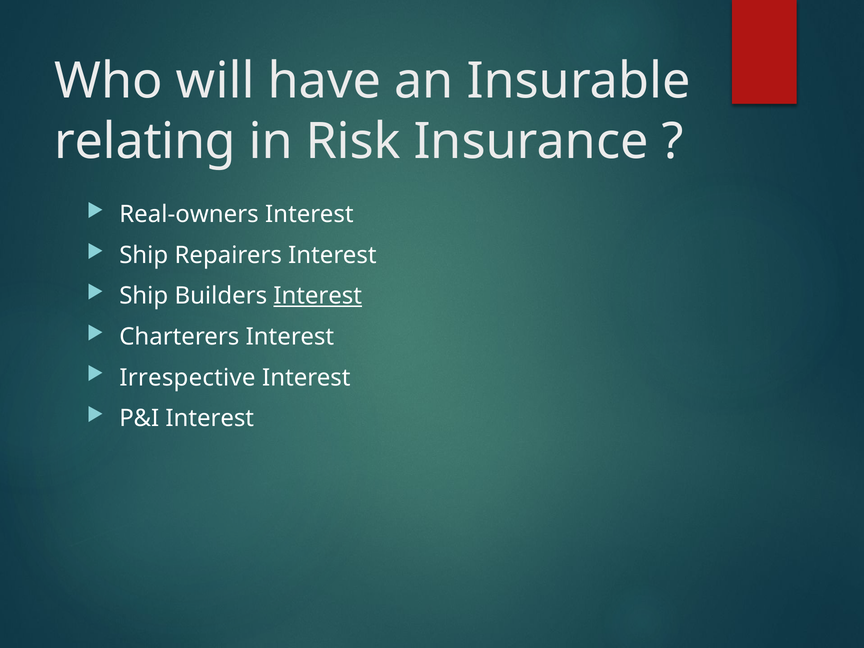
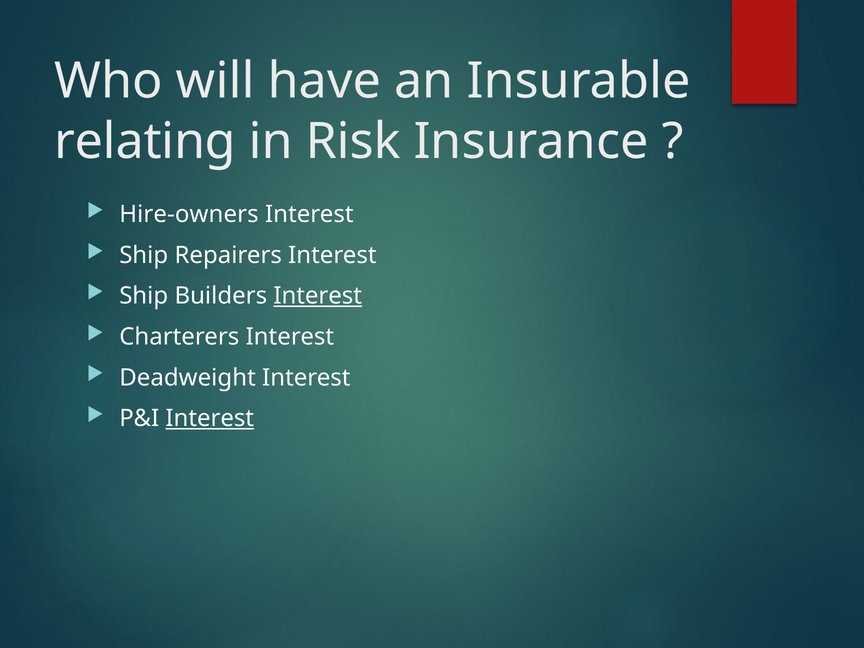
Real-owners: Real-owners -> Hire-owners
Irrespective: Irrespective -> Deadweight
Interest at (210, 418) underline: none -> present
